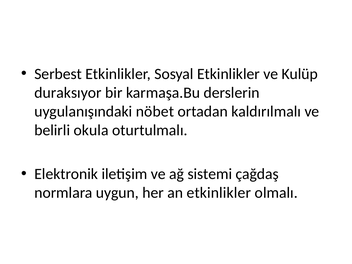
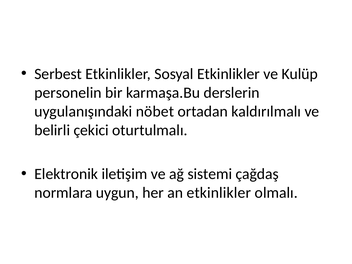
duraksıyor: duraksıyor -> personelin
okula: okula -> çekici
